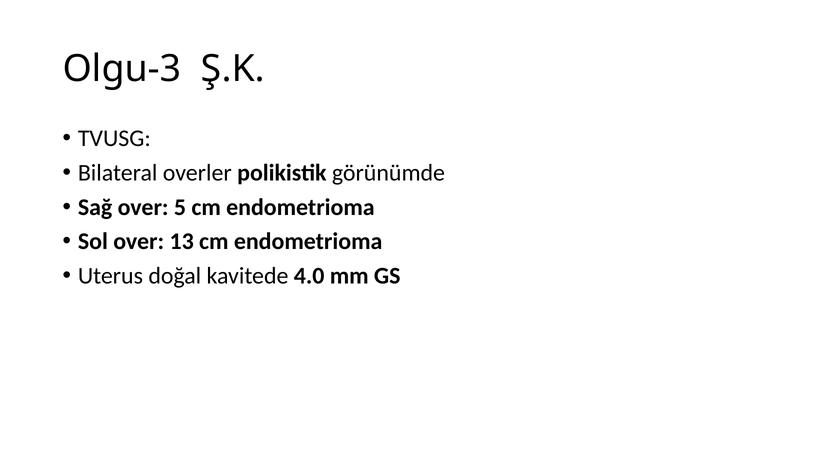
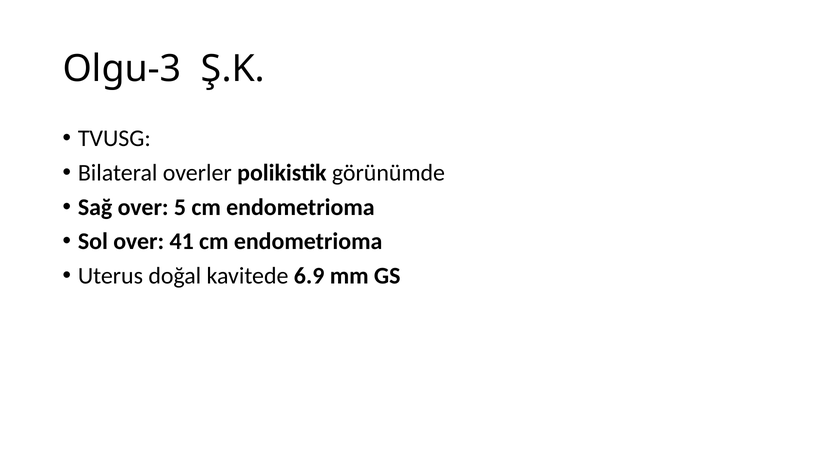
13: 13 -> 41
4.0: 4.0 -> 6.9
